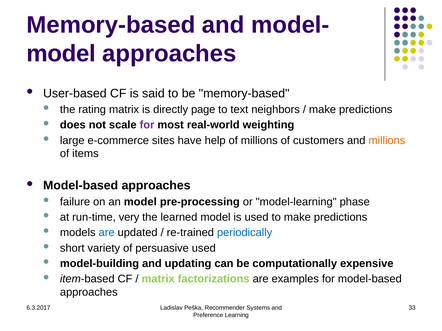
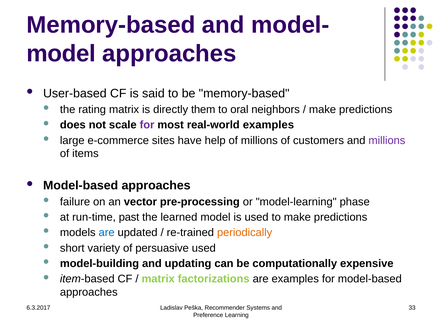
page: page -> them
text: text -> oral
real-world weighting: weighting -> examples
millions at (387, 141) colour: orange -> purple
an model: model -> vector
very: very -> past
periodically colour: blue -> orange
